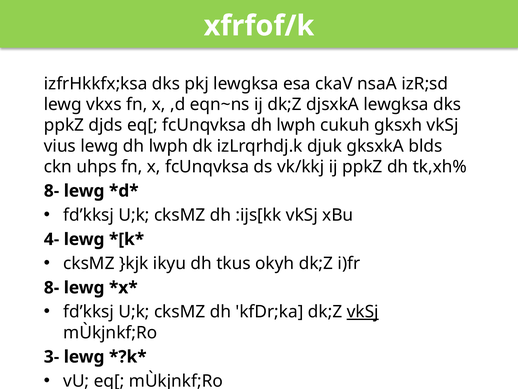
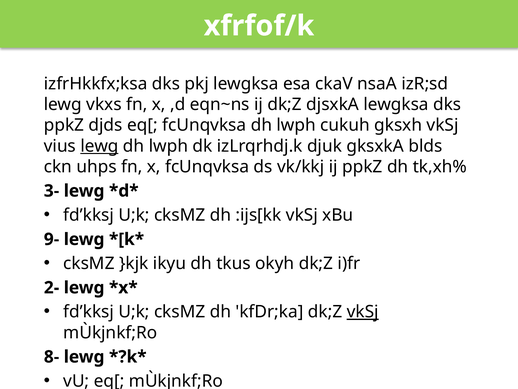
lewg at (100, 146) underline: none -> present
8- at (52, 191): 8- -> 3-
4-: 4- -> 9-
8- at (52, 287): 8- -> 2-
3-: 3- -> 8-
